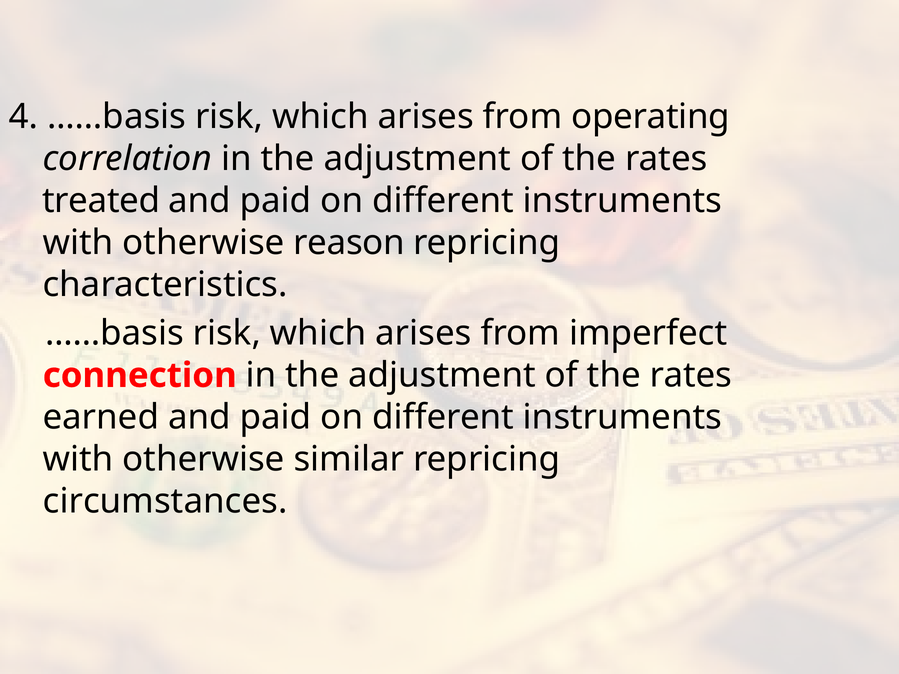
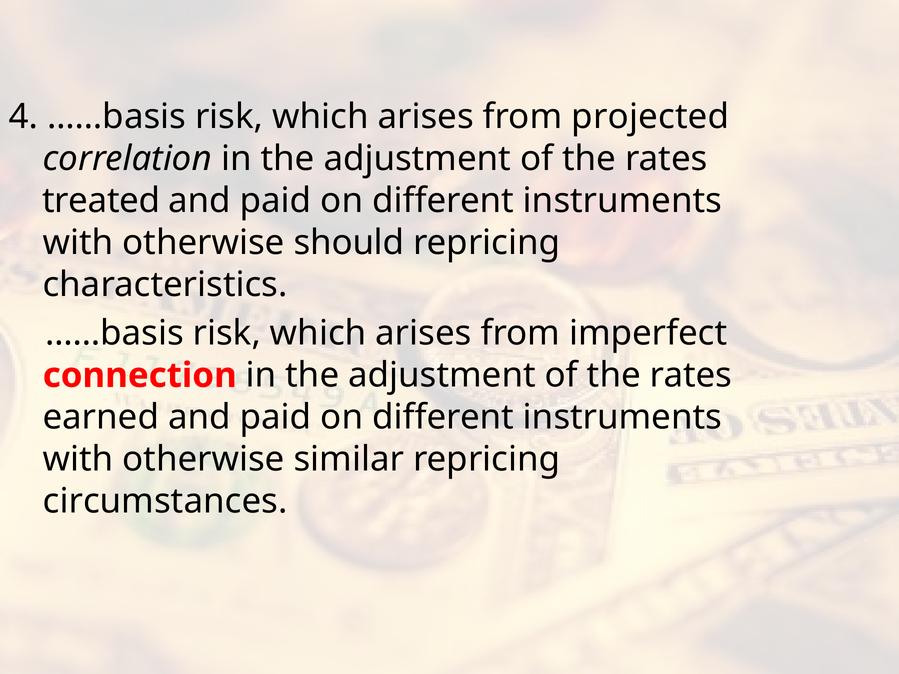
operating: operating -> projected
reason: reason -> should
